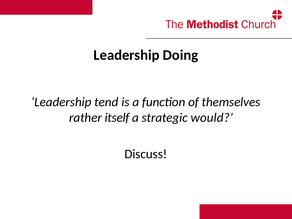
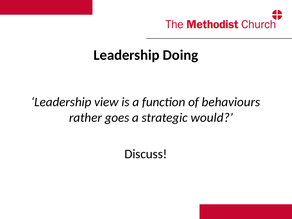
tend: tend -> view
themselves: themselves -> behaviours
itself: itself -> goes
